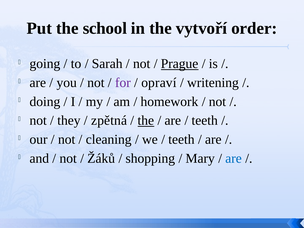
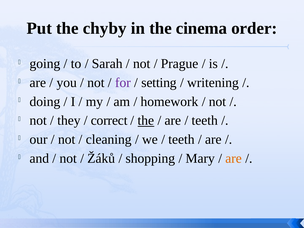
school: school -> chyby
vytvoří: vytvoří -> cinema
Prague underline: present -> none
opraví: opraví -> setting
zpětná: zpětná -> correct
are at (234, 158) colour: blue -> orange
